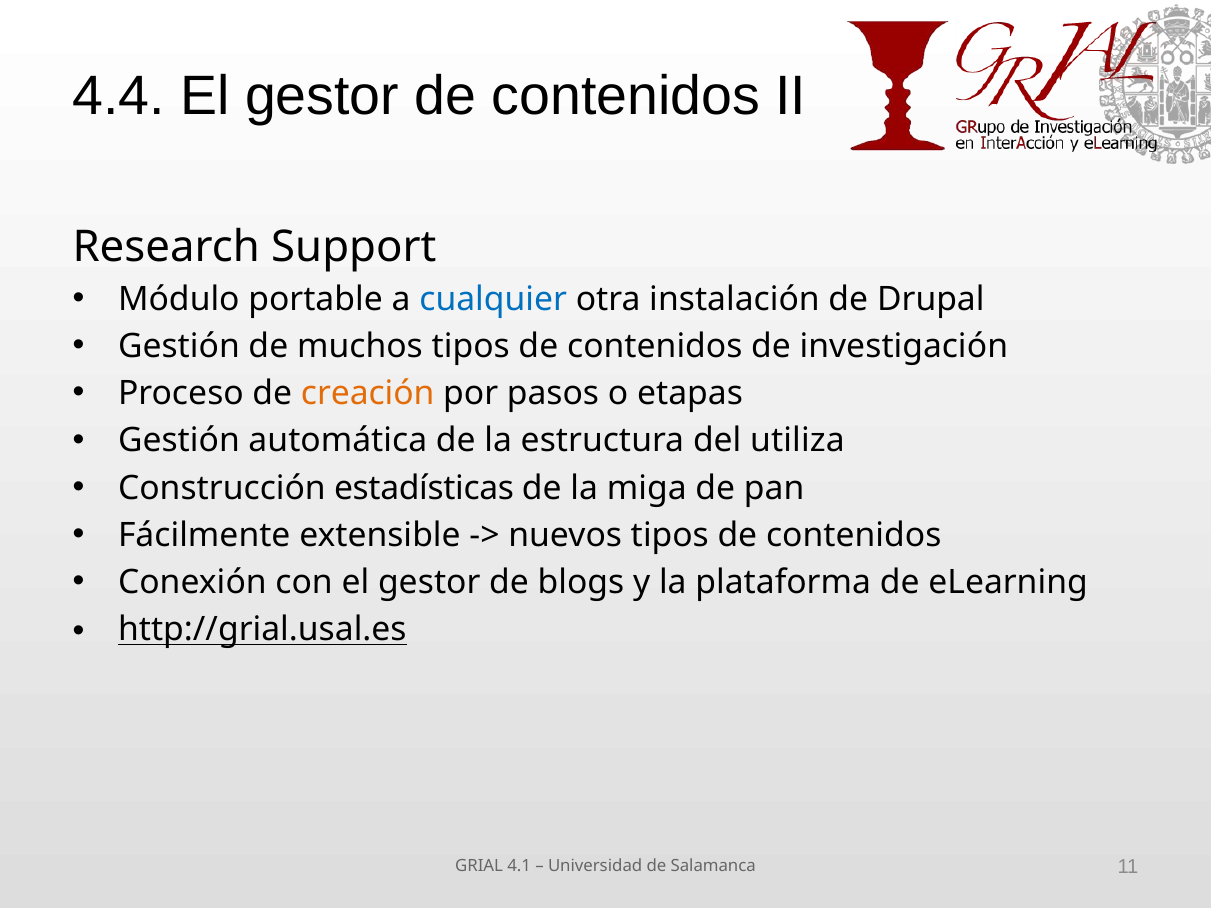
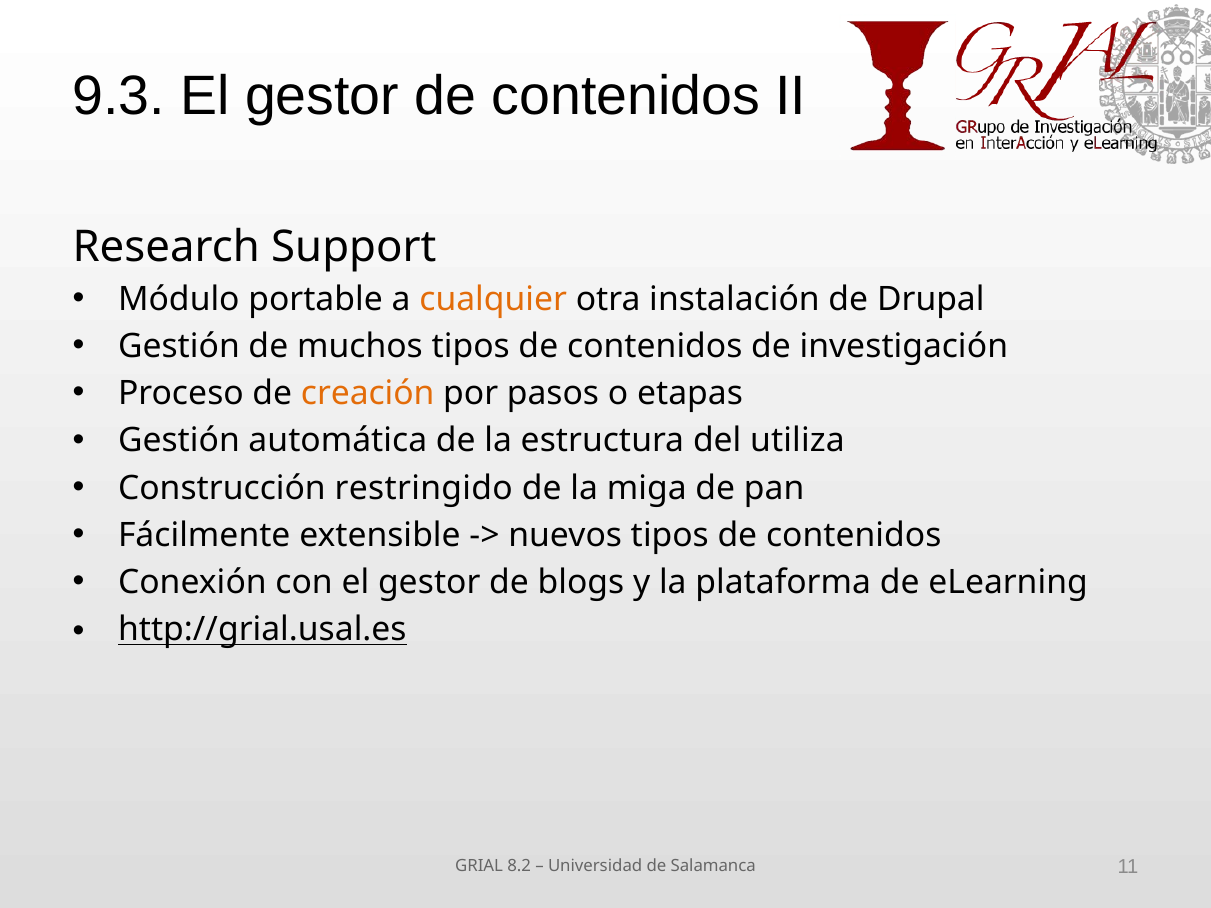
4.4: 4.4 -> 9.3
cualquier colour: blue -> orange
estadísticas: estadísticas -> restringido
4.1: 4.1 -> 8.2
